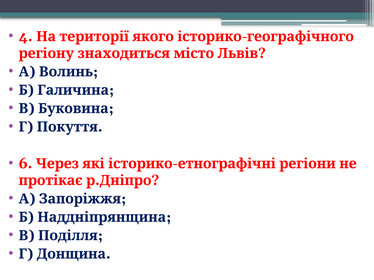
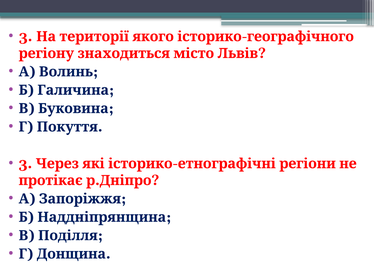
4 at (26, 37): 4 -> 3
6 at (25, 164): 6 -> 3
